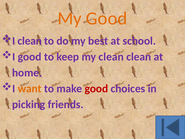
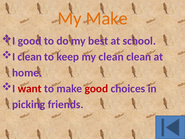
My Good: Good -> Make
I clean: clean -> good
I good: good -> clean
want colour: orange -> red
